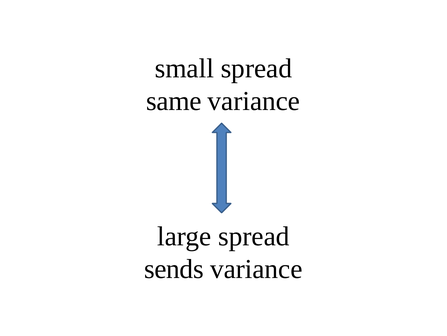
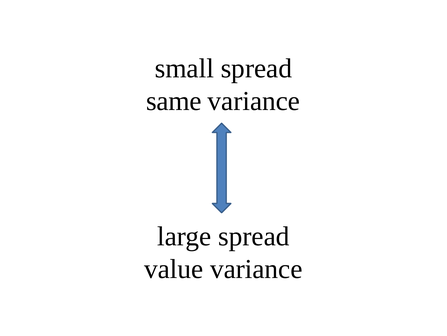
sends: sends -> value
